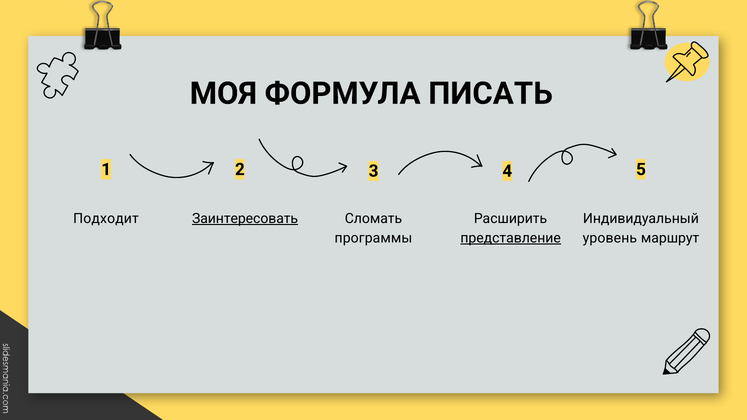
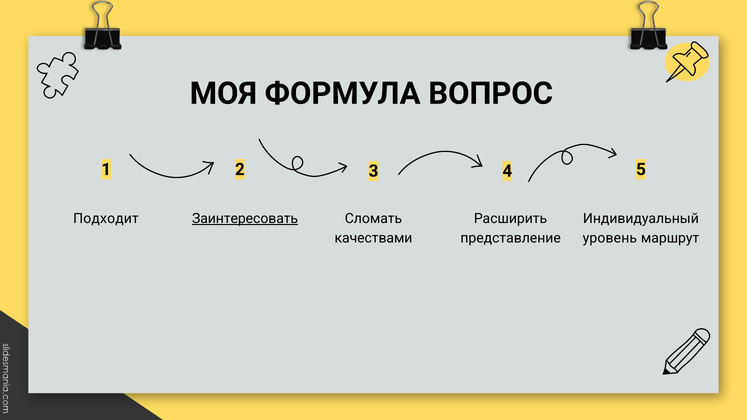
ПИСАТЬ: ПИСАТЬ -> ВОПРОС
программы: программы -> качествами
представление underline: present -> none
